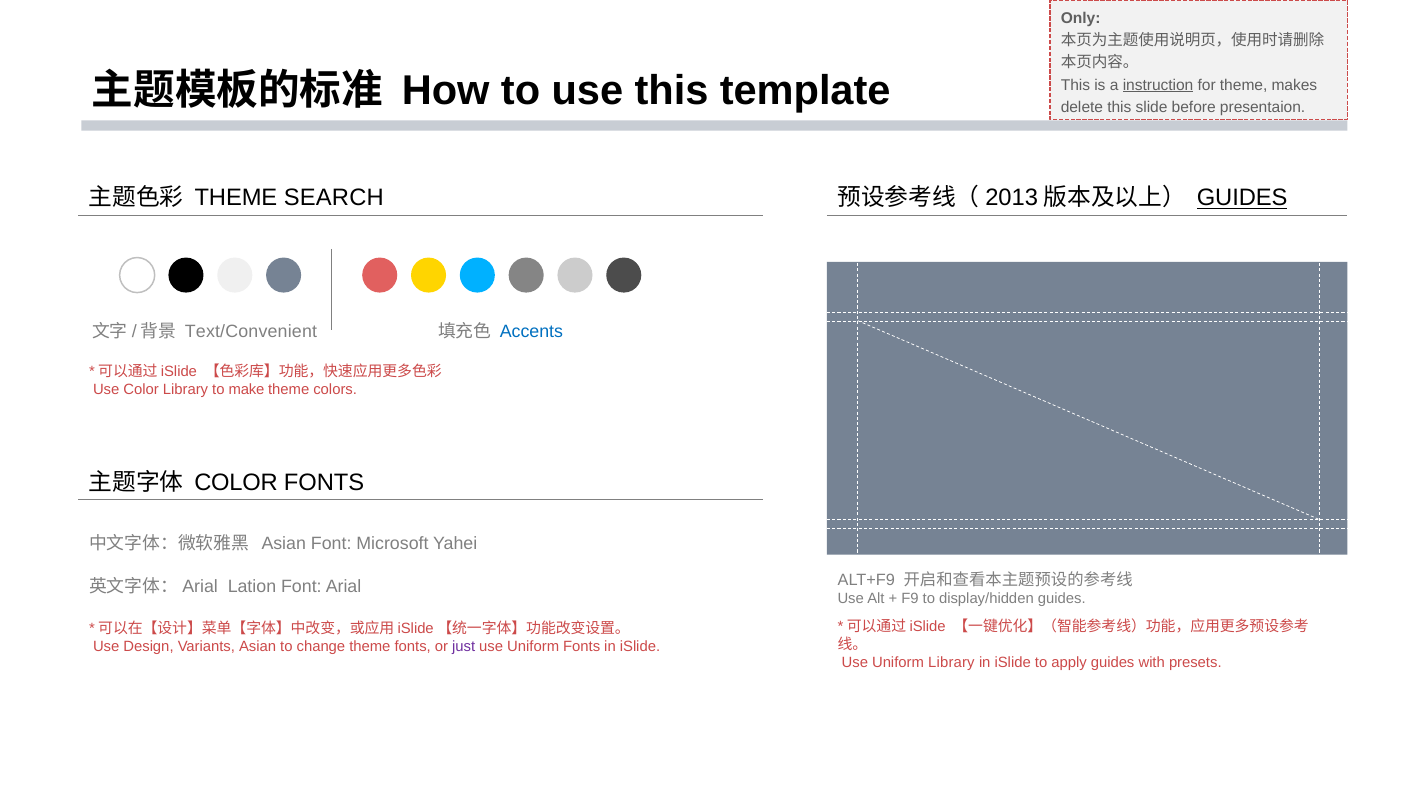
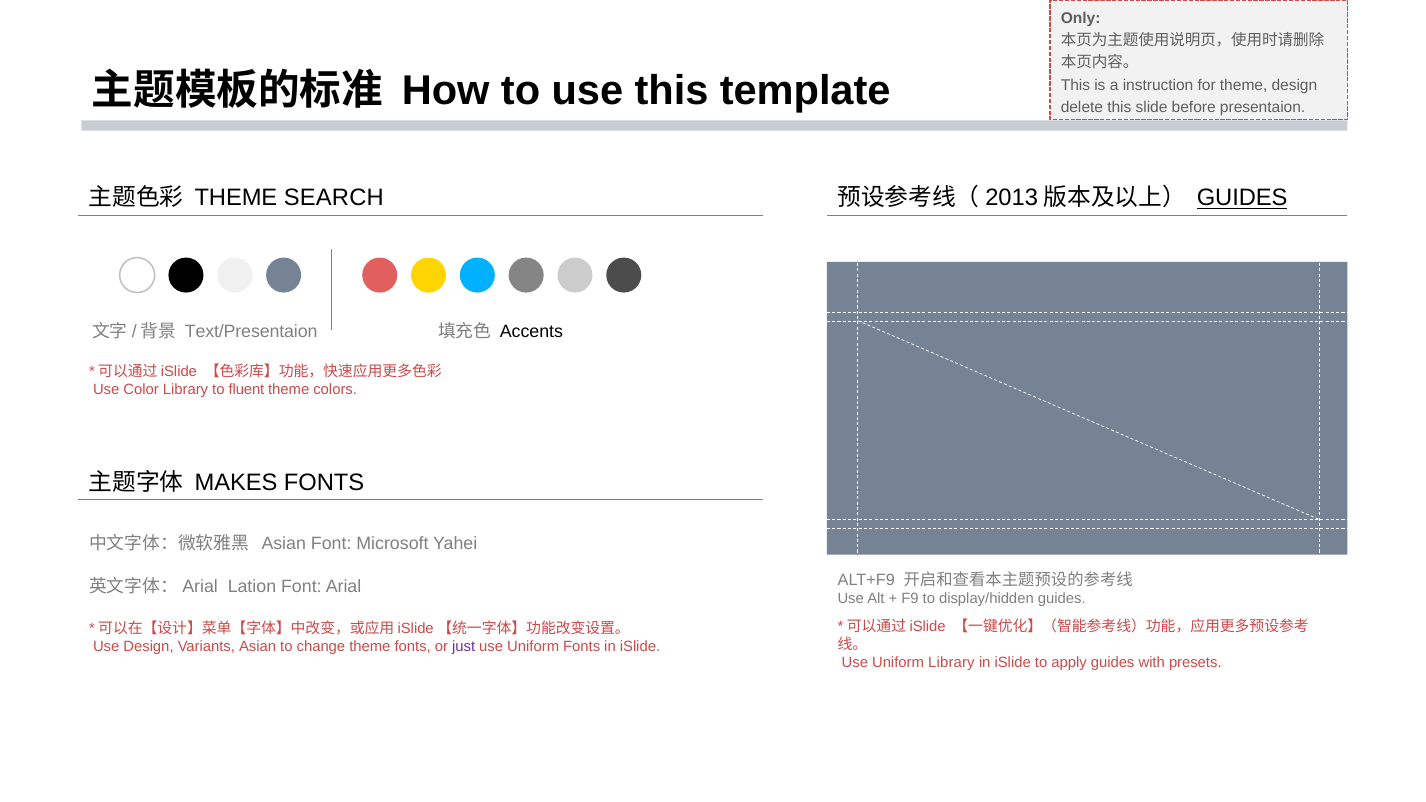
instruction underline: present -> none
theme makes: makes -> design
Text/Convenient: Text/Convenient -> Text/Presentaion
Accents colour: blue -> black
make: make -> fluent
COLOR at (236, 482): COLOR -> MAKES
